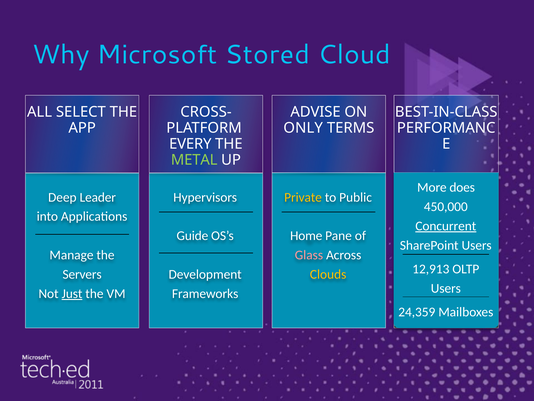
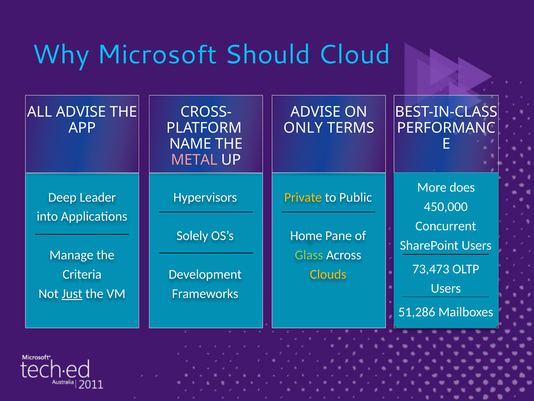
Stored: Stored -> Should
ALL SELECT: SELECT -> ADVISE
EVERY: EVERY -> NAME
METAL colour: light green -> pink
Concurrent underline: present -> none
Guide: Guide -> Solely
Glass colour: pink -> light green
12,913: 12,913 -> 73,473
Servers: Servers -> Criteria
24,359: 24,359 -> 51,286
